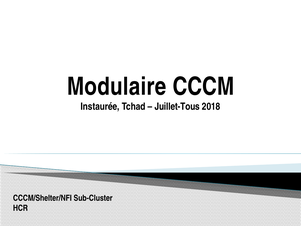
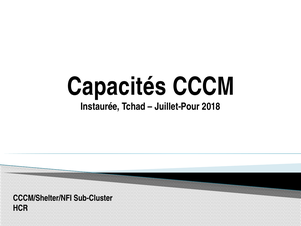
Modulaire: Modulaire -> Capacités
Juillet-Tous: Juillet-Tous -> Juillet-Pour
